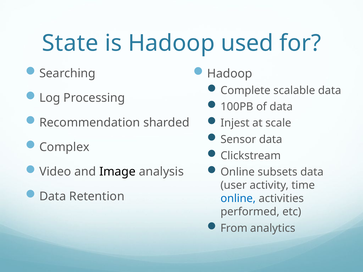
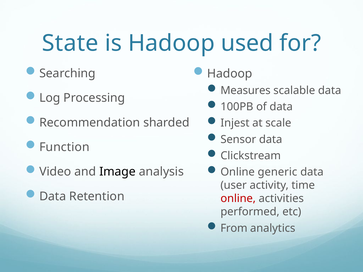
Complete: Complete -> Measures
Complex: Complex -> Function
subsets: subsets -> generic
online at (238, 199) colour: blue -> red
